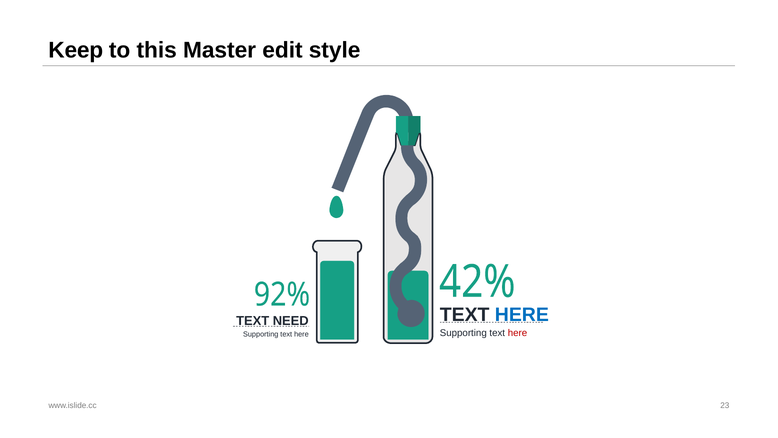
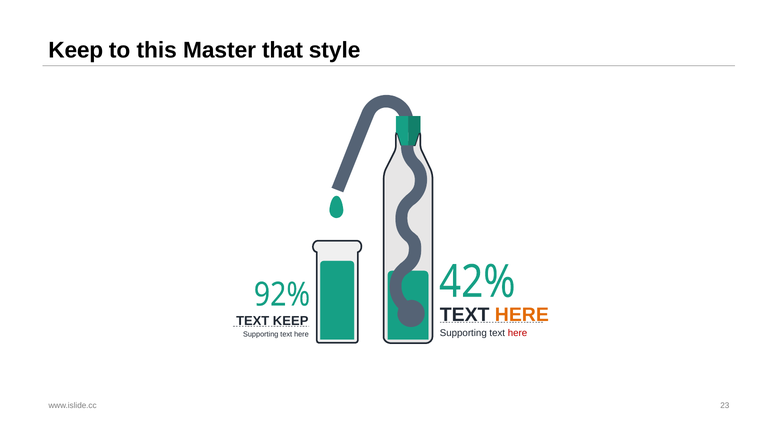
edit: edit -> that
HERE at (522, 315) colour: blue -> orange
TEXT NEED: NEED -> KEEP
